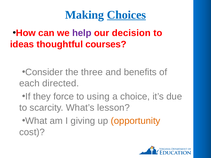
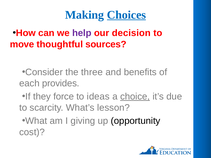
ideas: ideas -> move
courses: courses -> sources
directed: directed -> provides
using: using -> ideas
choice underline: none -> present
opportunity colour: orange -> black
